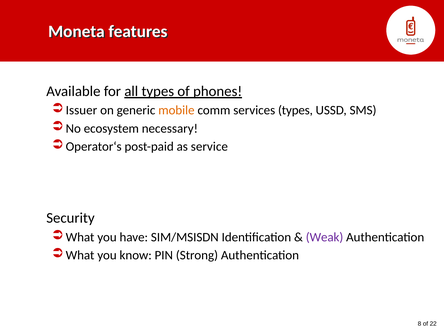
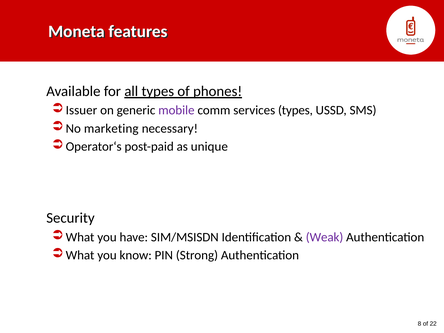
mobile colour: orange -> purple
ecosystem: ecosystem -> marketing
service: service -> unique
